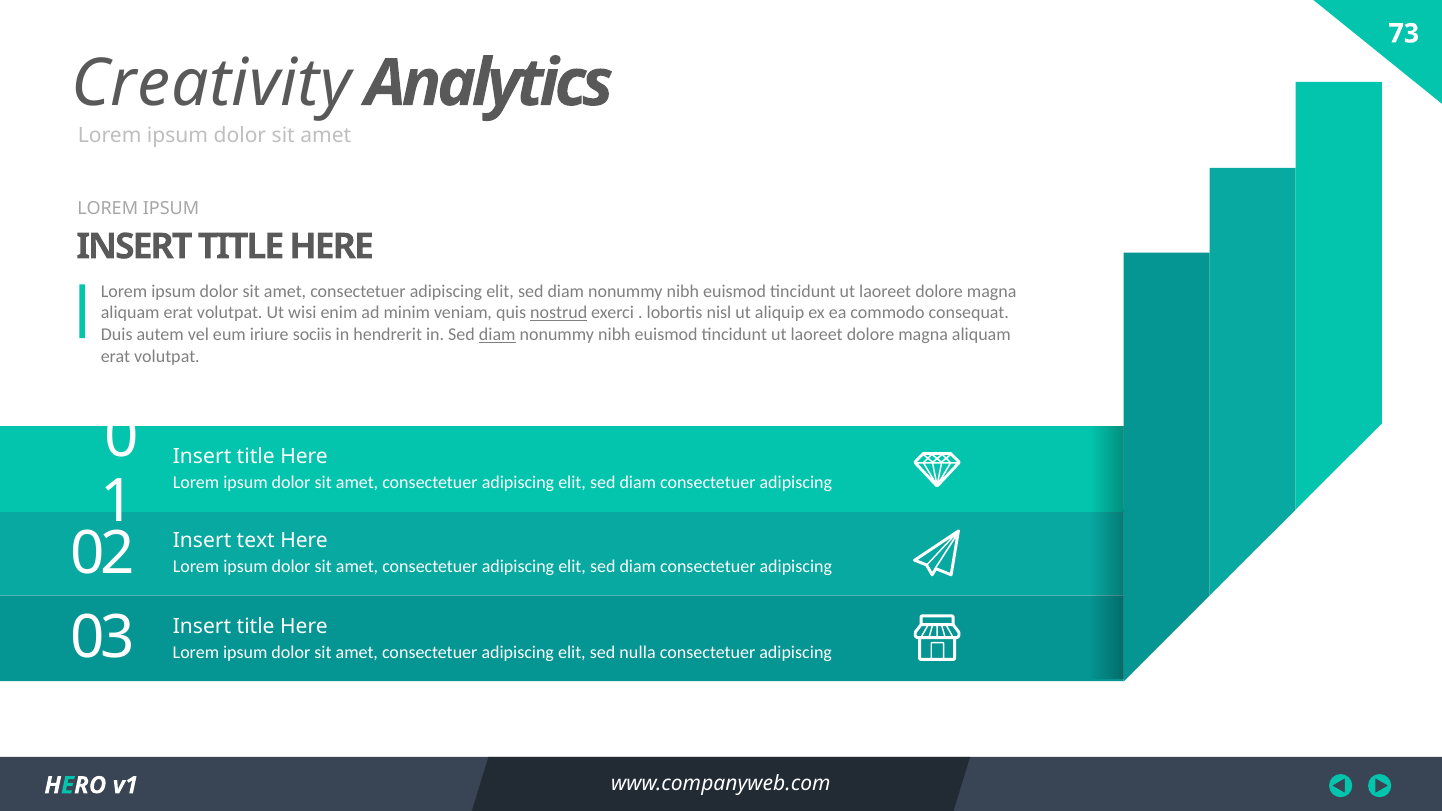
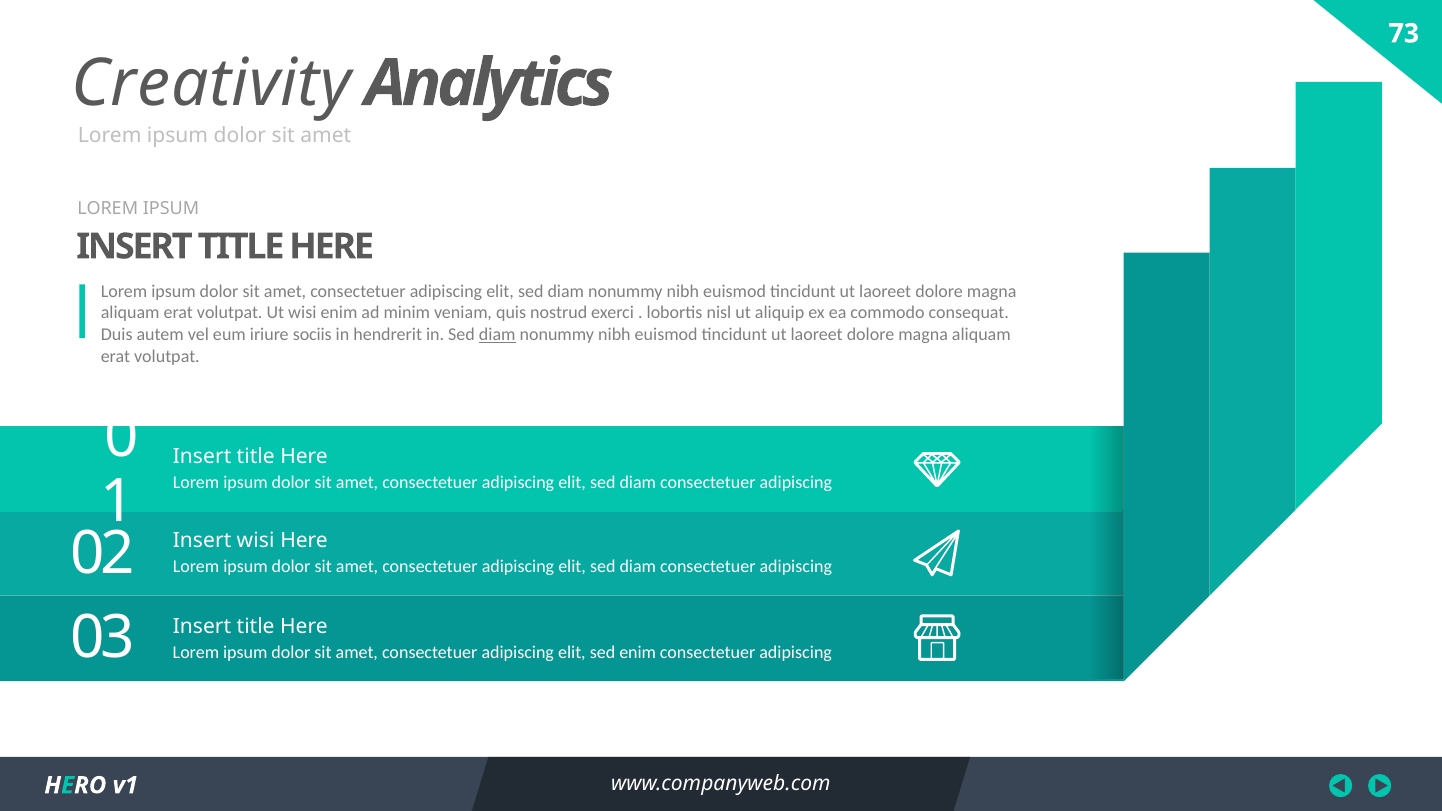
nostrud underline: present -> none
Insert text: text -> wisi
sed nulla: nulla -> enim
